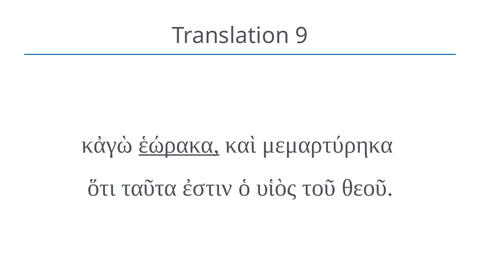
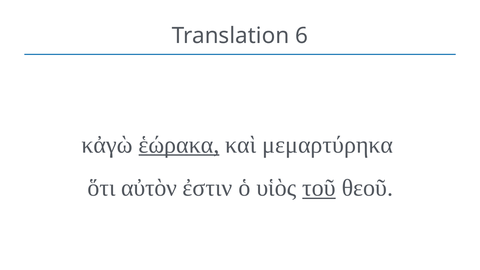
9: 9 -> 6
ταῦτα: ταῦτα -> αὐτὸν
τοῦ underline: none -> present
